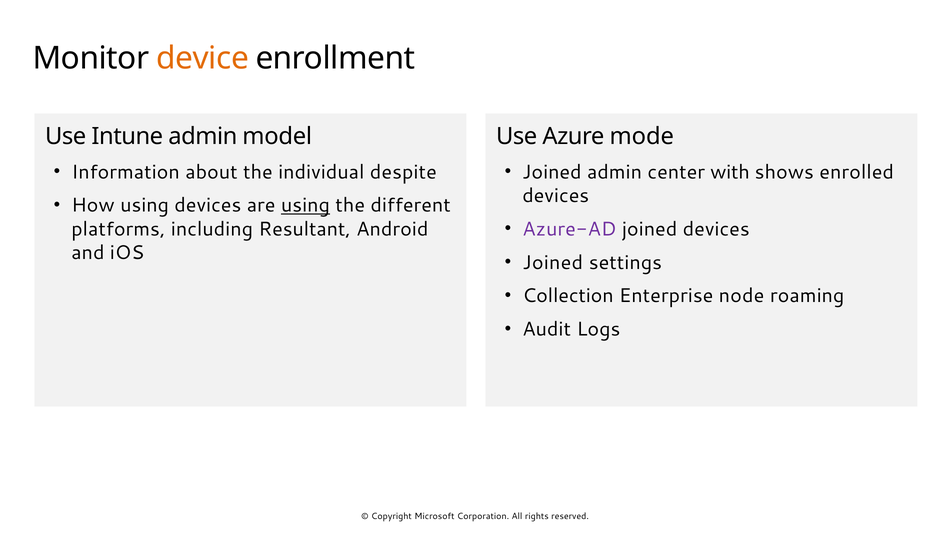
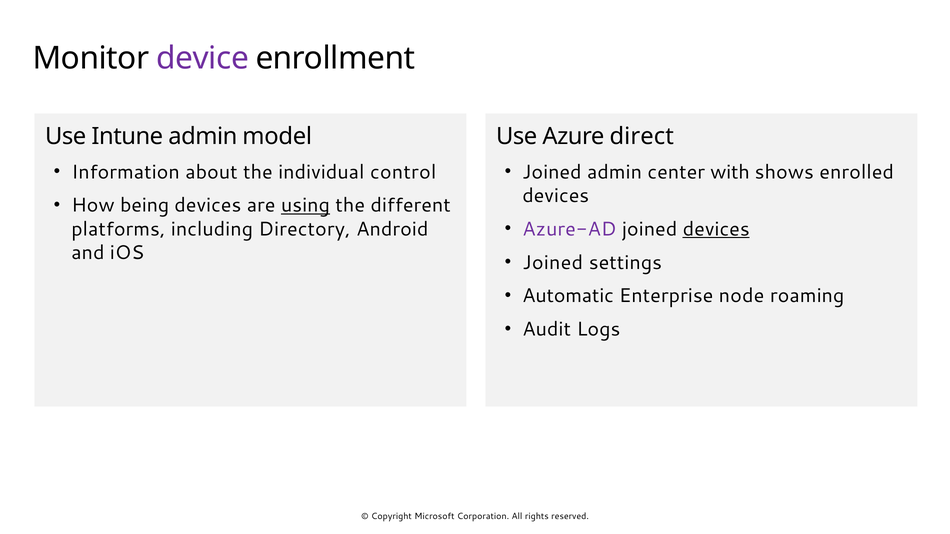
device colour: orange -> purple
mode: mode -> direct
despite: despite -> control
How using: using -> being
devices at (716, 229) underline: none -> present
Resultant: Resultant -> Directory
Collection: Collection -> Automatic
